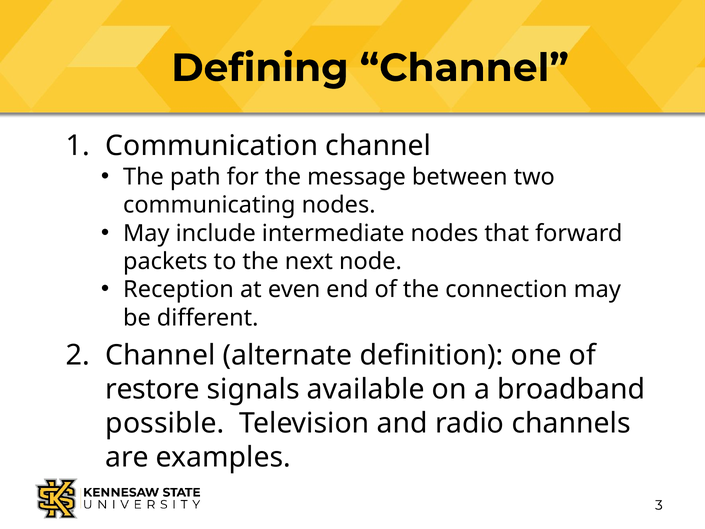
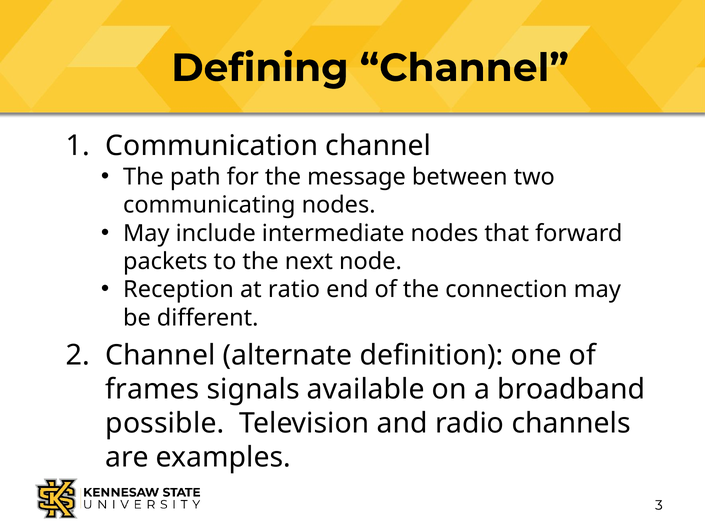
even: even -> ratio
restore: restore -> frames
